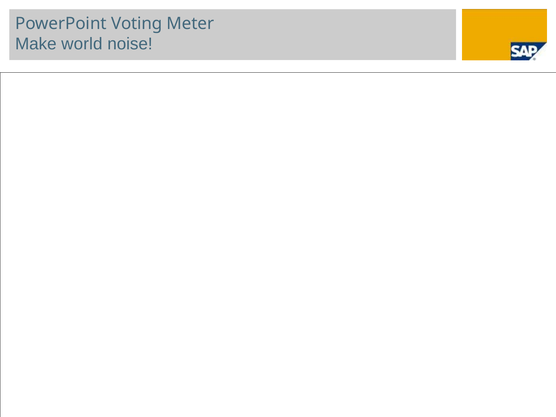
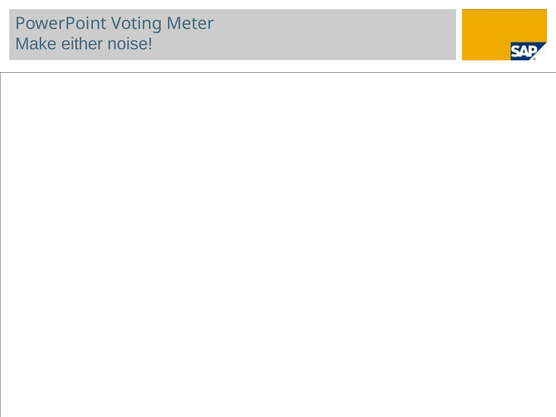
world: world -> either
